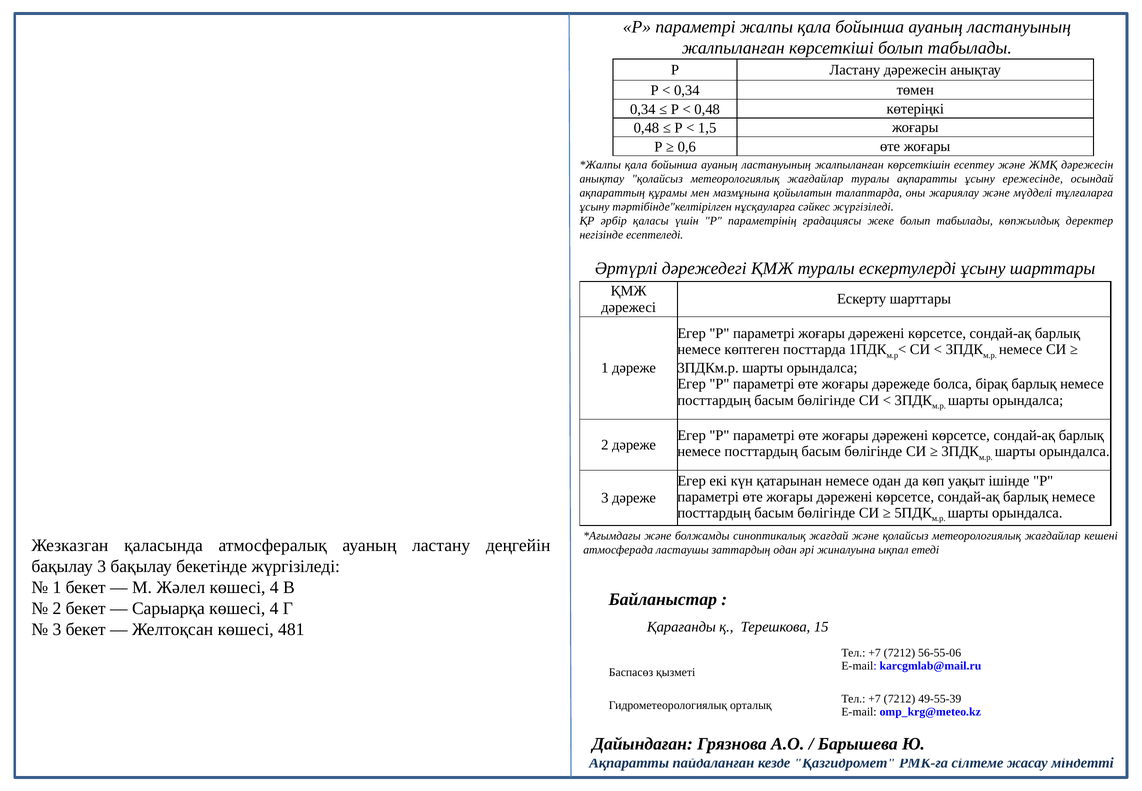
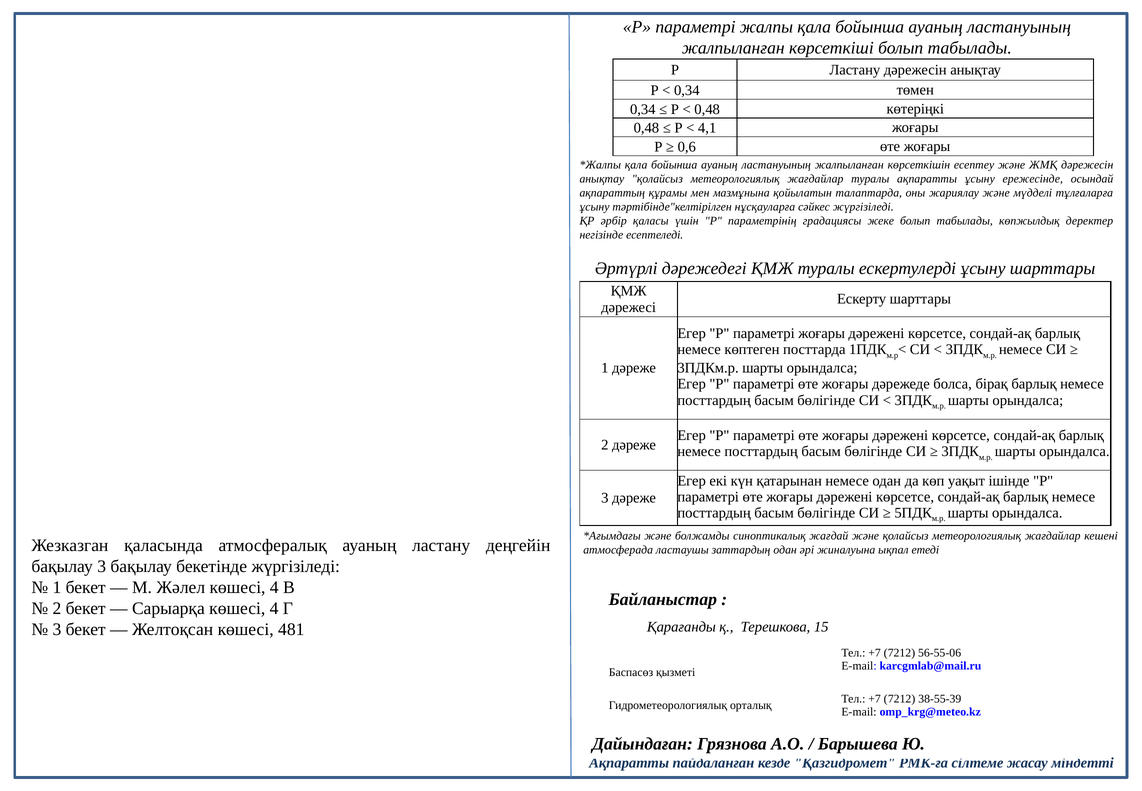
1,5: 1,5 -> 4,1
49-55-39: 49-55-39 -> 38-55-39
